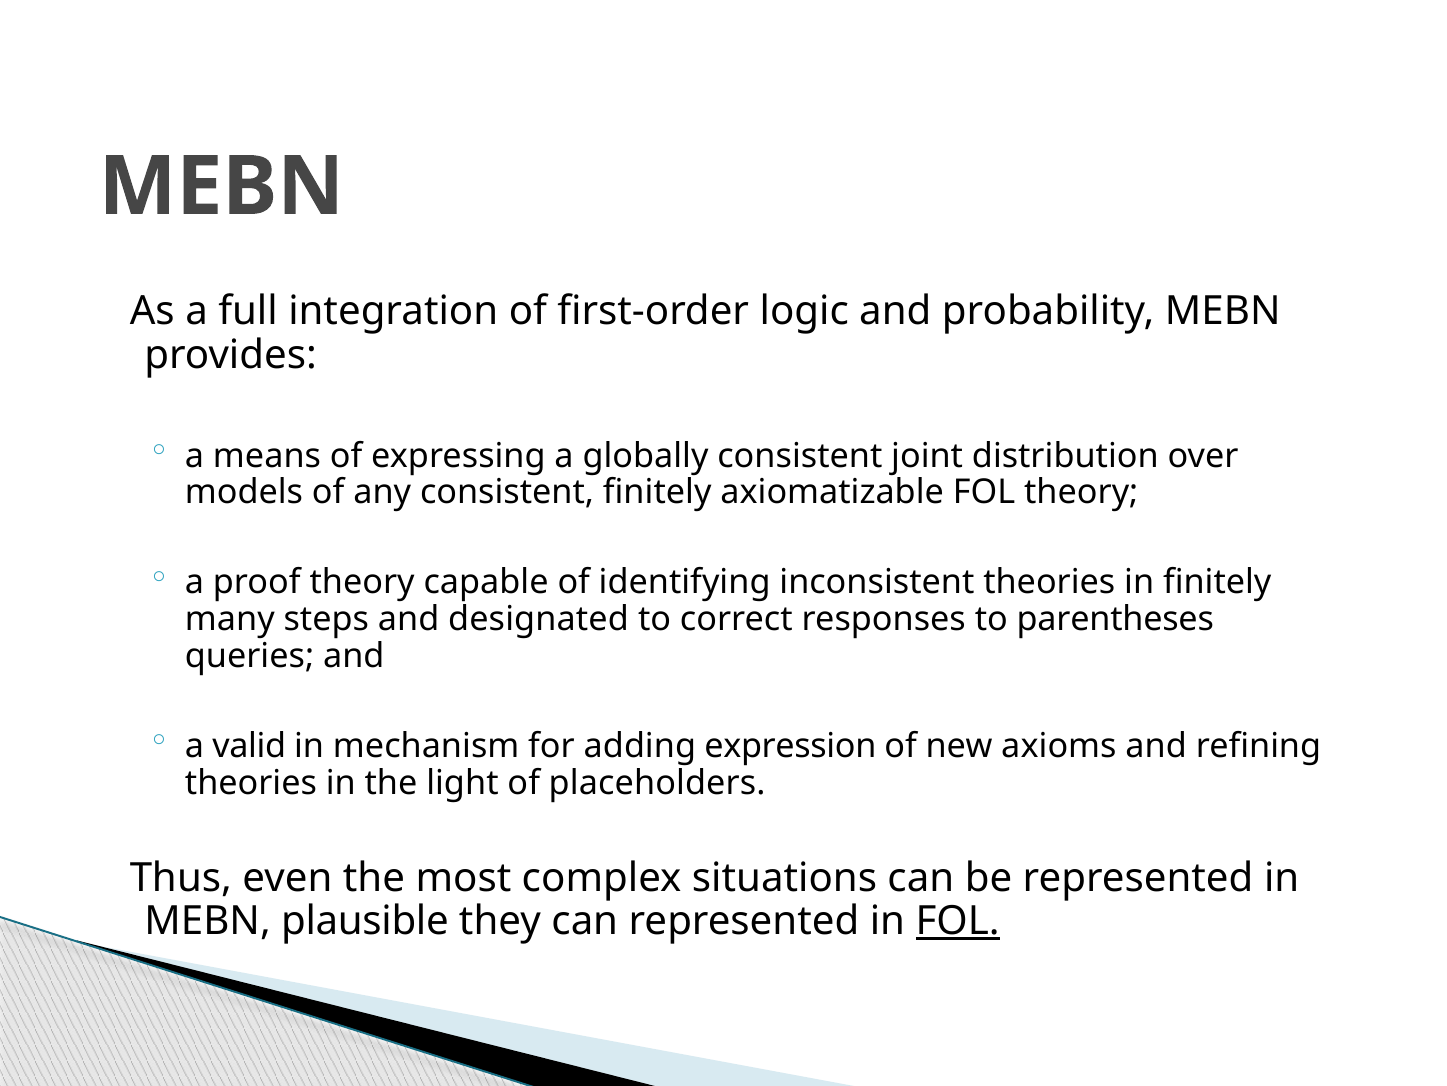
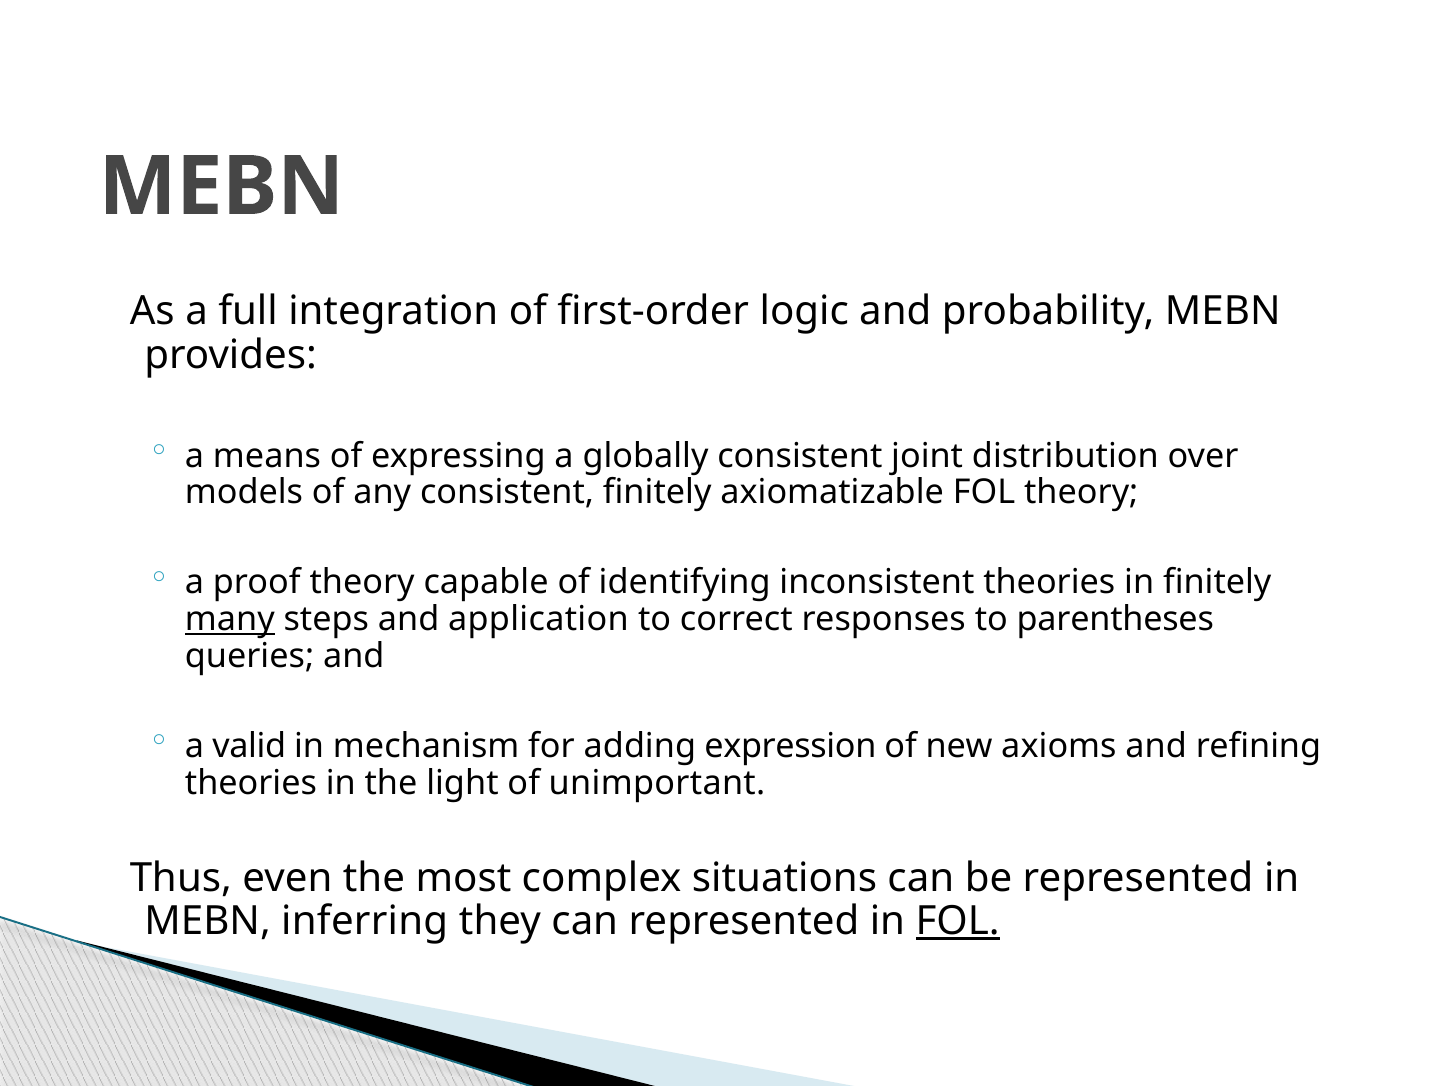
many underline: none -> present
designated: designated -> application
placeholders: placeholders -> unimportant
plausible: plausible -> inferring
